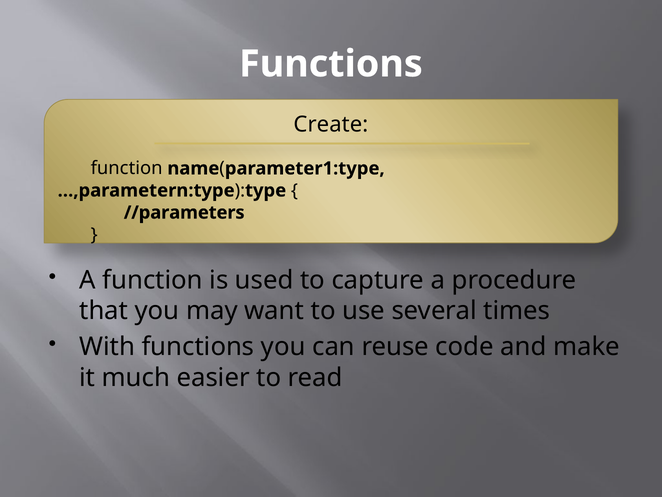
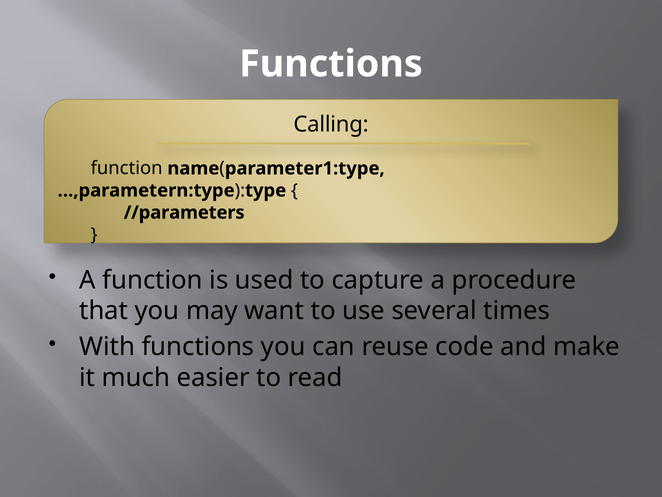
Create: Create -> Calling
